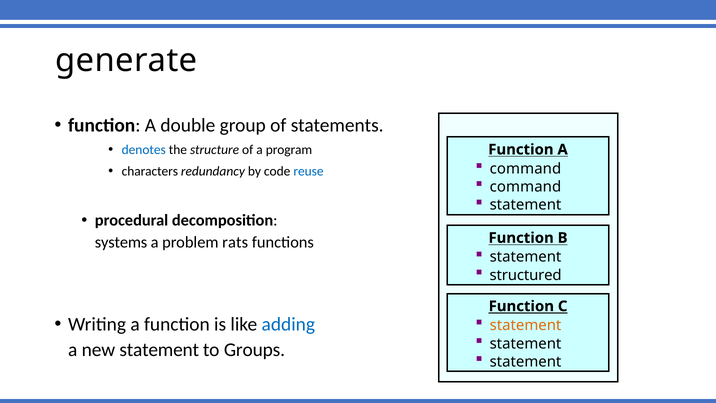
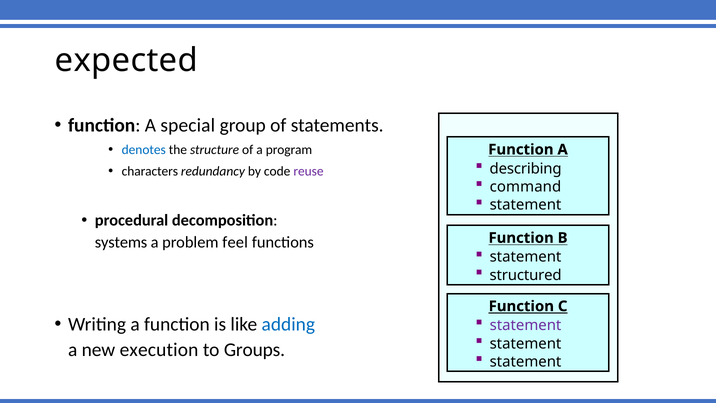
generate: generate -> expected
double: double -> special
command at (525, 169): command -> describing
reuse colour: blue -> purple
rats: rats -> feel
statement at (526, 325) colour: orange -> purple
new statement: statement -> execution
